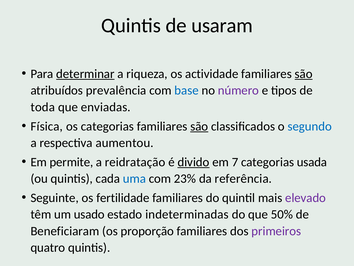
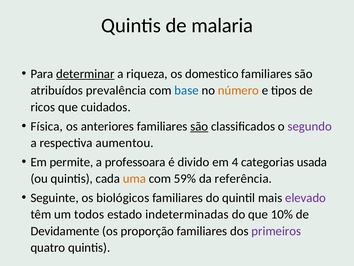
usaram: usaram -> malaria
actividade: actividade -> domestico
são at (304, 74) underline: present -> none
número colour: purple -> orange
toda: toda -> ricos
enviadas: enviadas -> cuidados
os categorias: categorias -> anteriores
segundo colour: blue -> purple
reidratação: reidratação -> professoara
divido underline: present -> none
7: 7 -> 4
uma colour: blue -> orange
23%: 23% -> 59%
fertilidade: fertilidade -> biológicos
usado: usado -> todos
50%: 50% -> 10%
Beneficiaram: Beneficiaram -> Devidamente
